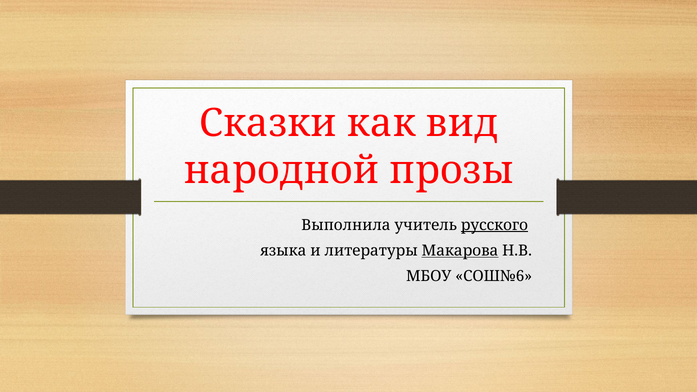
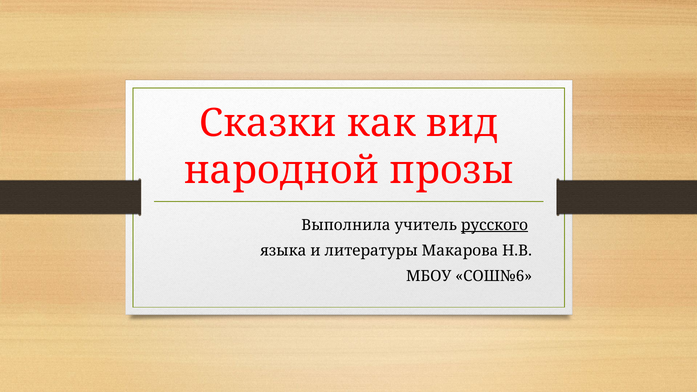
Макарова underline: present -> none
